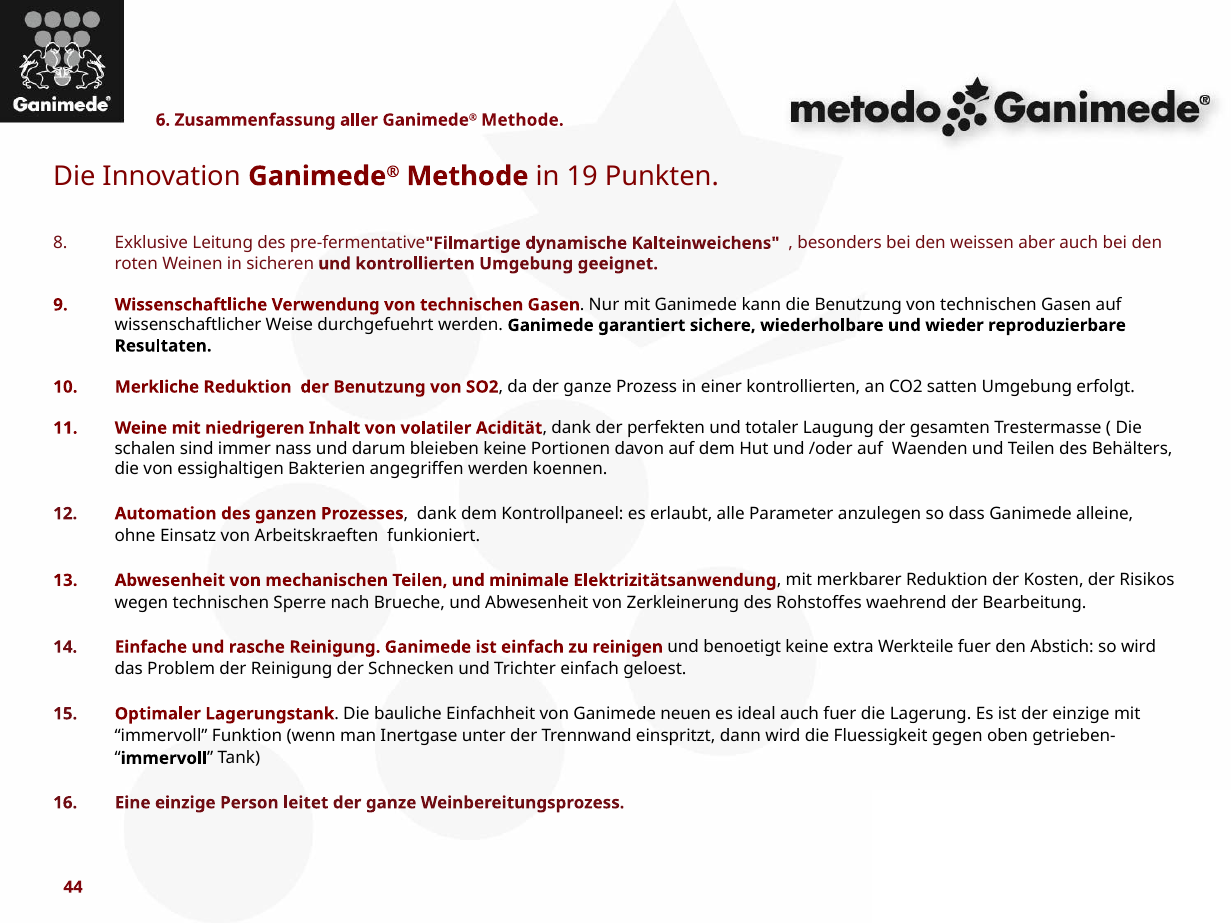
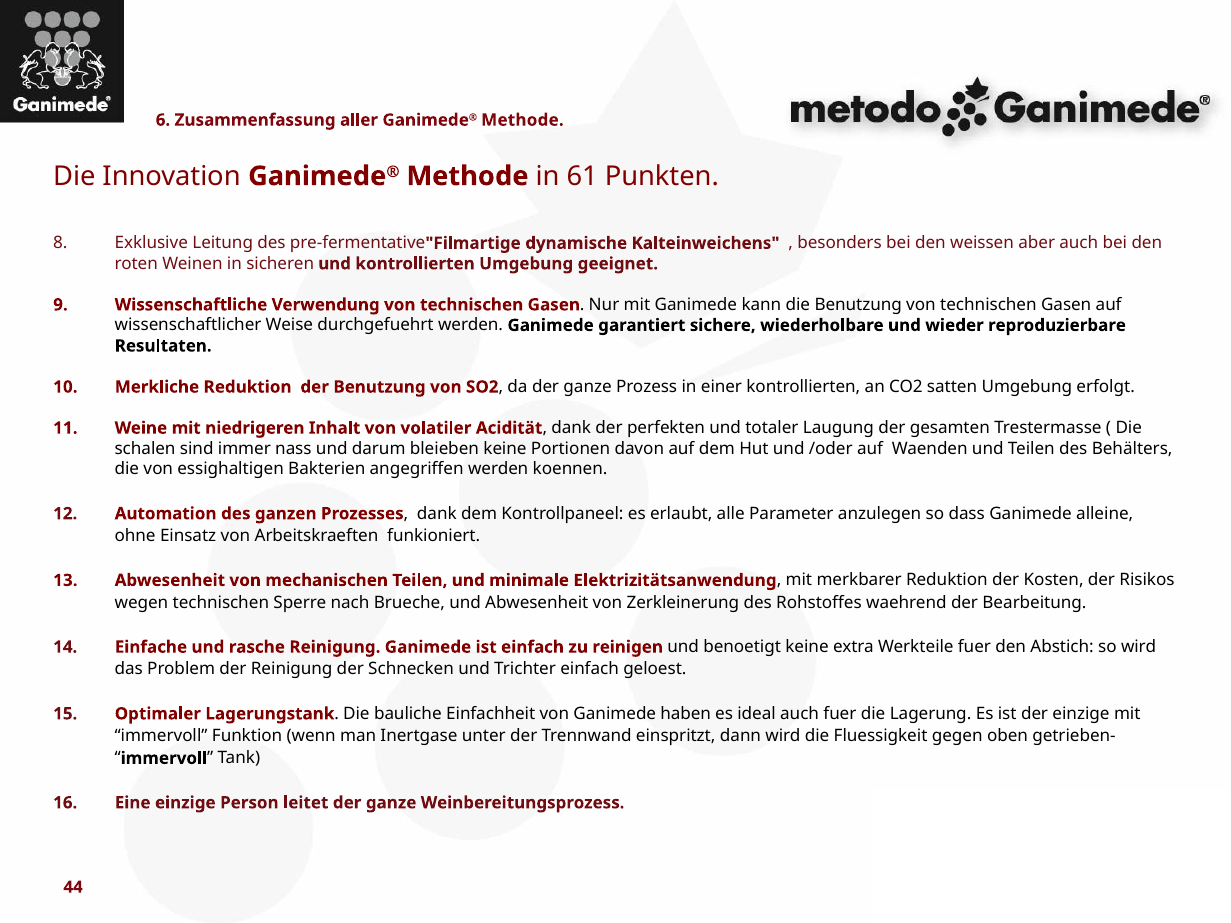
19: 19 -> 61
neuen: neuen -> haben
